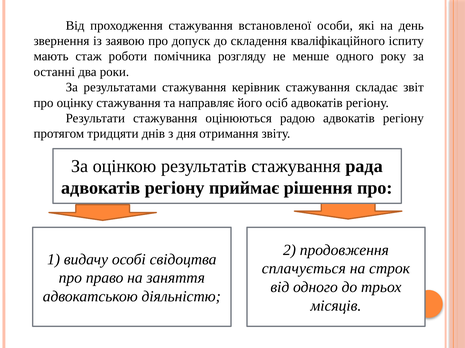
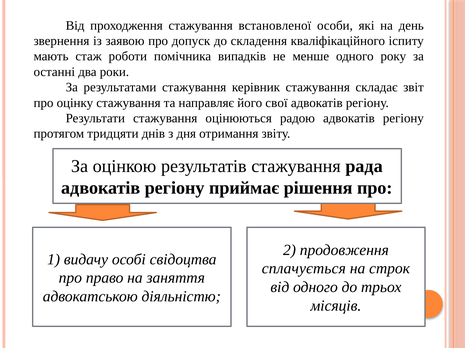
розгляду: розгляду -> випадків
осіб: осіб -> свої
